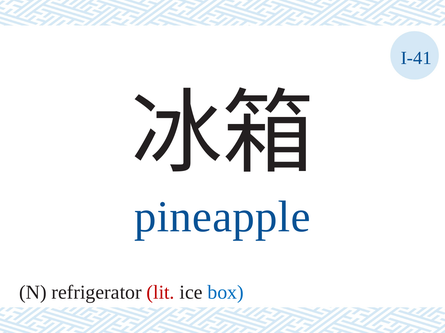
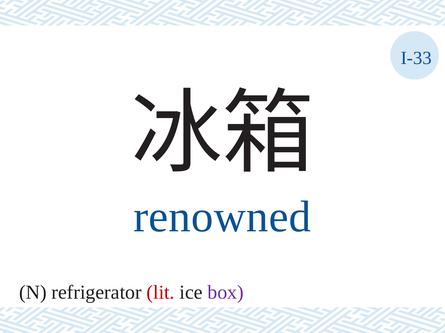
I-41: I-41 -> I-33
pineapple: pineapple -> renowned
box colour: blue -> purple
